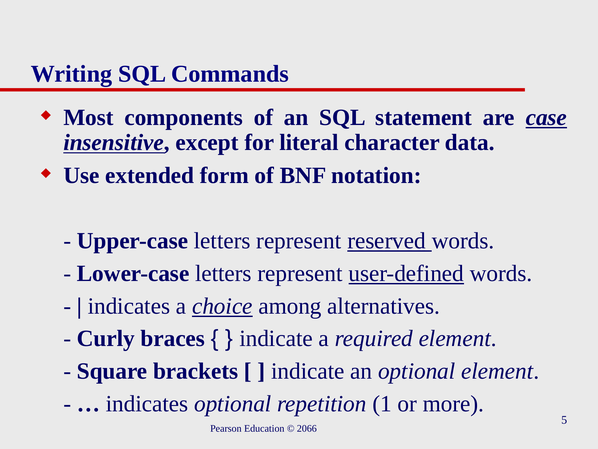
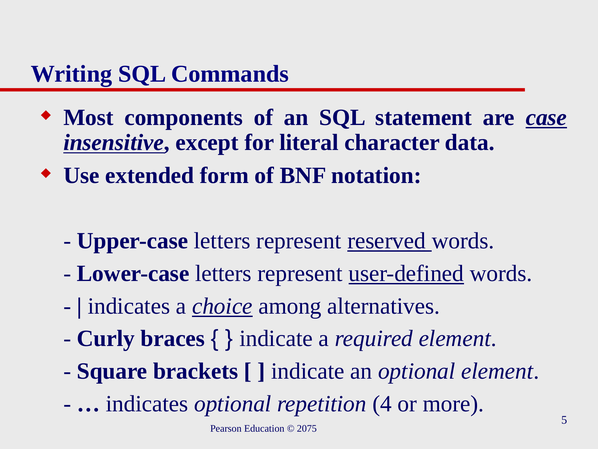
1: 1 -> 4
2066: 2066 -> 2075
